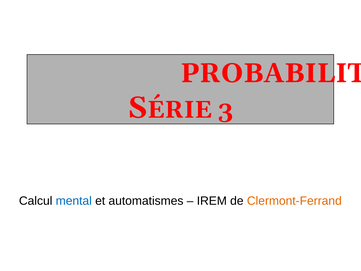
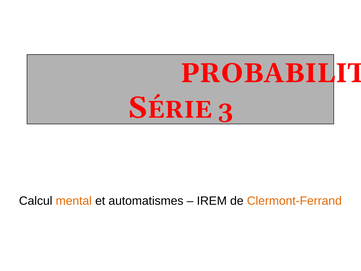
mental colour: blue -> orange
